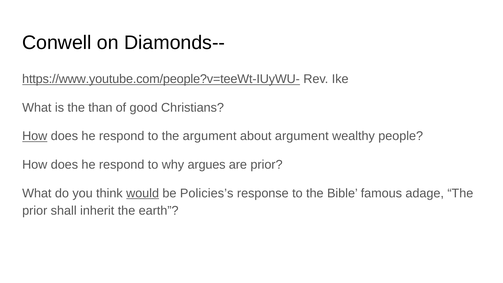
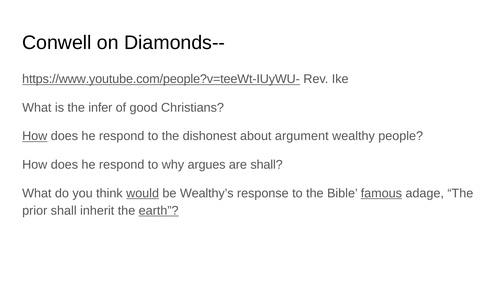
than: than -> infer
the argument: argument -> dishonest
are prior: prior -> shall
Policies’s: Policies’s -> Wealthy’s
famous underline: none -> present
earth underline: none -> present
